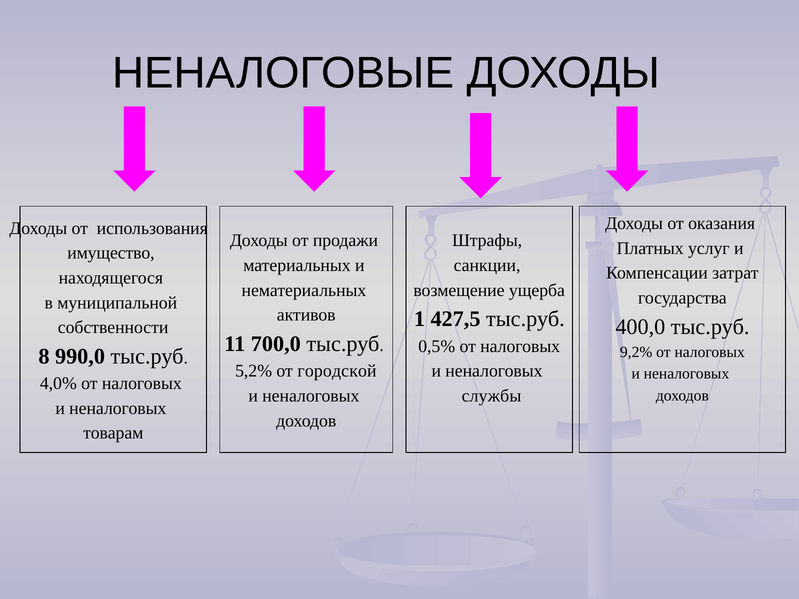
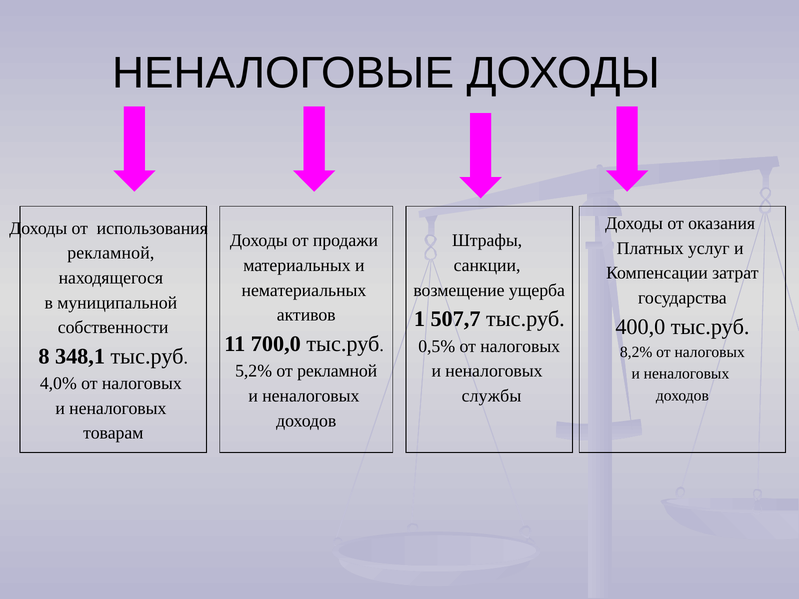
имущество at (111, 253): имущество -> рекламной
427,5: 427,5 -> 507,7
9,2%: 9,2% -> 8,2%
990,0: 990,0 -> 348,1
от городской: городской -> рекламной
